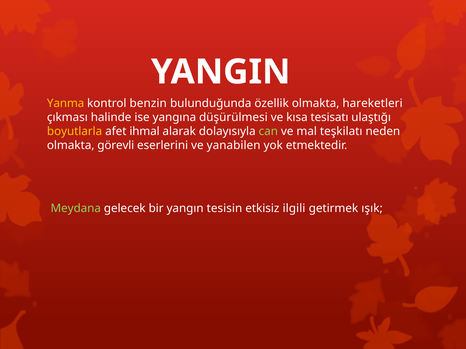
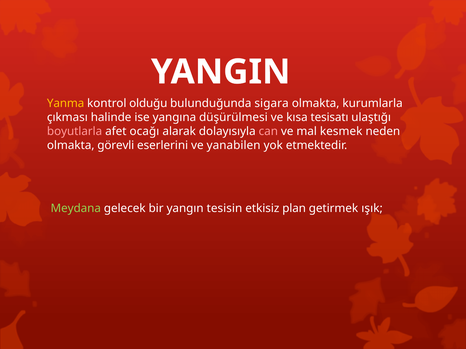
benzin: benzin -> olduğu
özellik: özellik -> sigara
hareketleri: hareketleri -> kurumlarla
boyutlarla colour: yellow -> pink
ihmal: ihmal -> ocağı
can colour: light green -> pink
teşkilatı: teşkilatı -> kesmek
ilgili: ilgili -> plan
